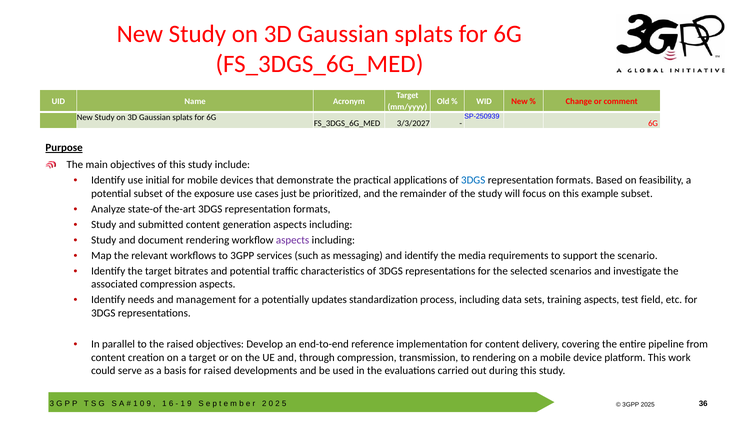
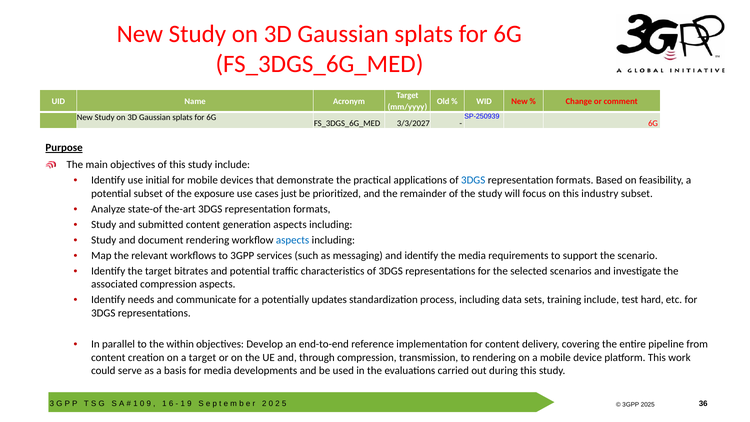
example: example -> industry
aspects at (293, 240) colour: purple -> blue
management: management -> communicate
training aspects: aspects -> include
field: field -> hard
the raised: raised -> within
for raised: raised -> media
